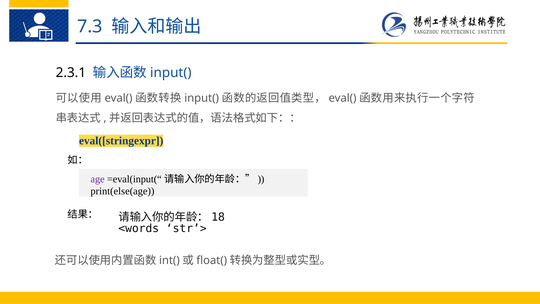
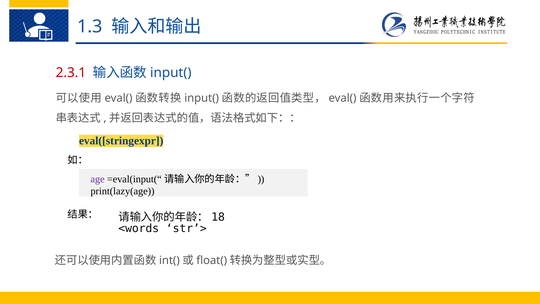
7.3: 7.3 -> 1.3
2.3.1 colour: black -> red
print(else(age: print(else(age -> print(lazy(age
